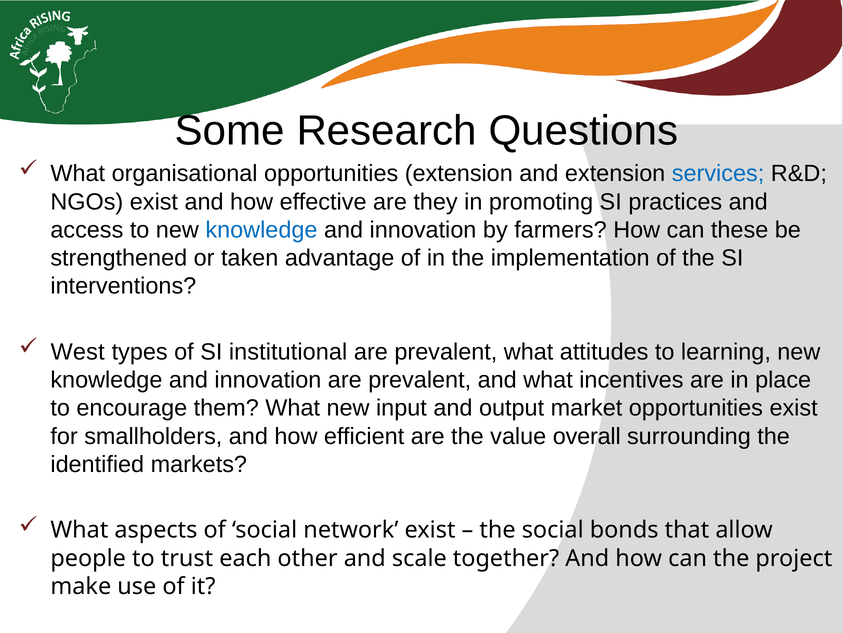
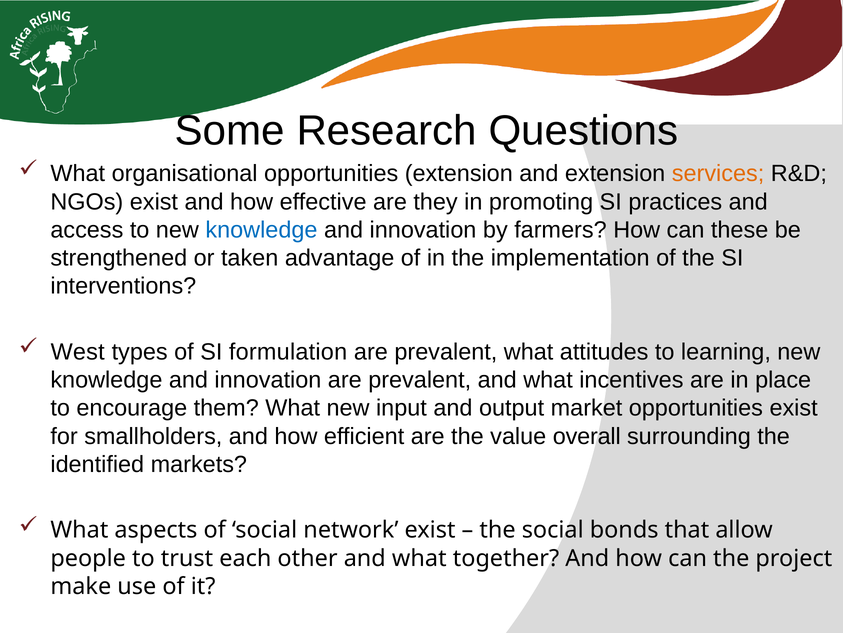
services colour: blue -> orange
institutional: institutional -> formulation
other and scale: scale -> what
